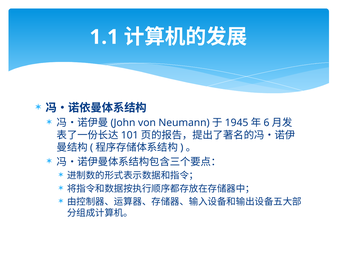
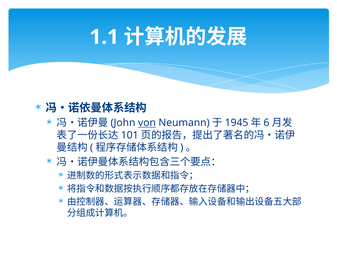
von underline: none -> present
